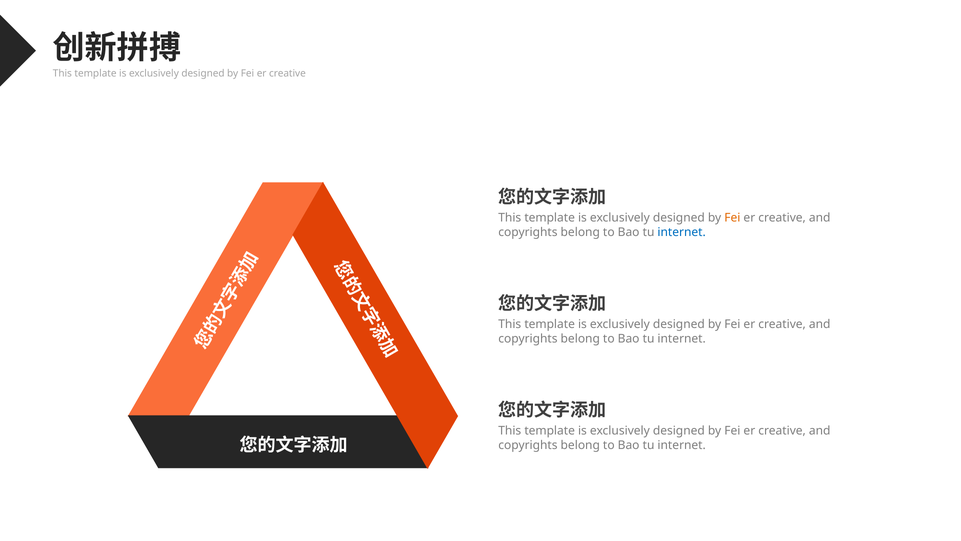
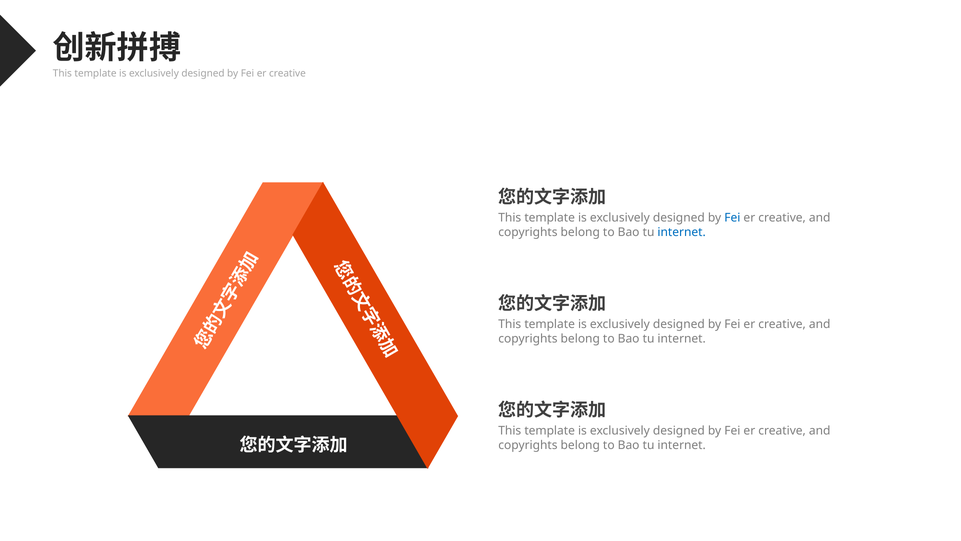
Fei at (732, 217) colour: orange -> blue
